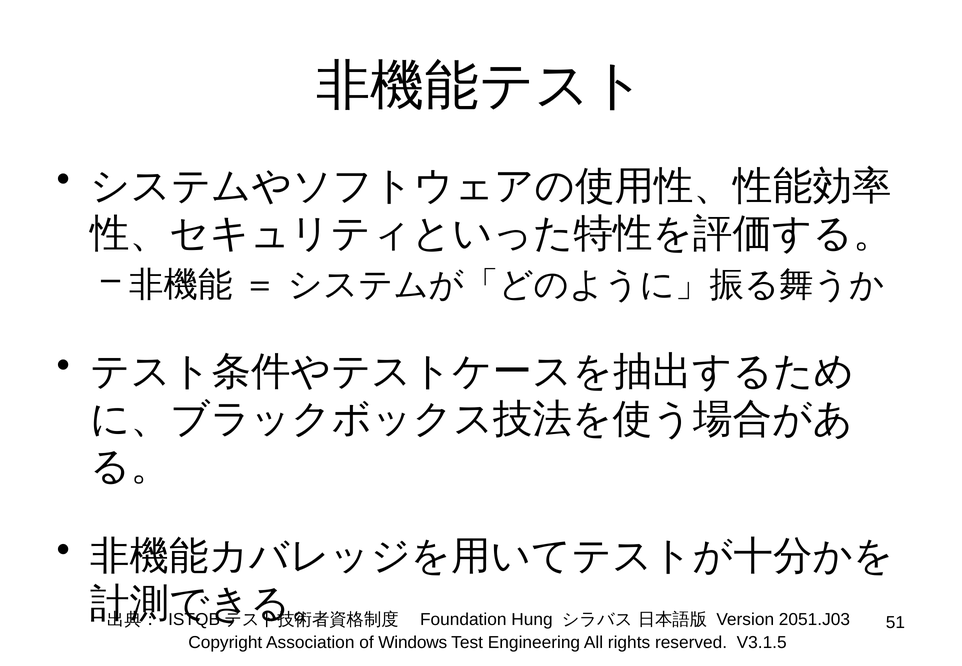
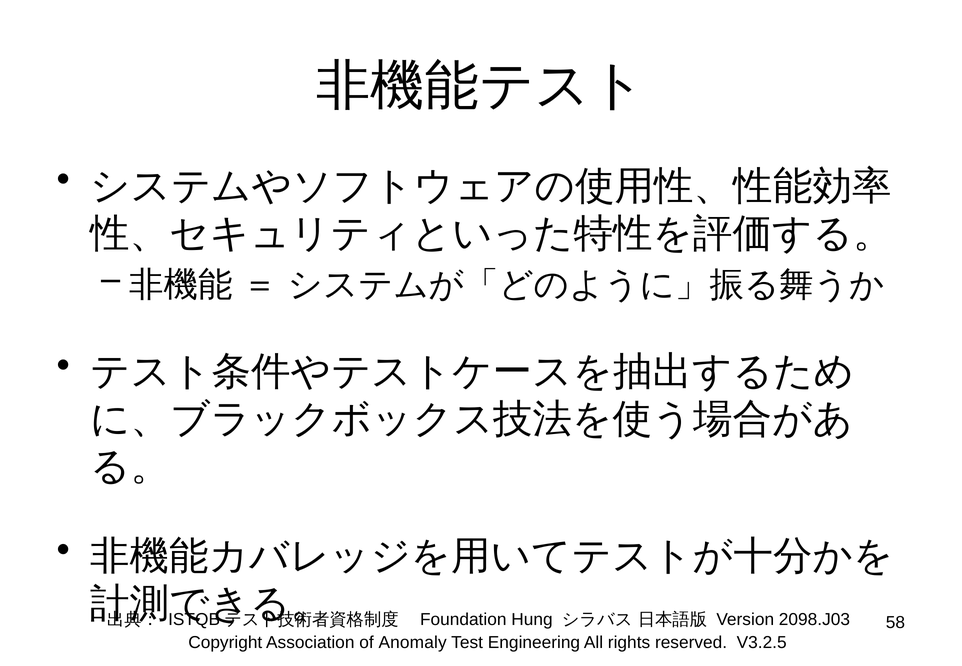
51: 51 -> 58
2051.J03: 2051.J03 -> 2098.J03
Windows: Windows -> Anomaly
V3.1.5: V3.1.5 -> V3.2.5
